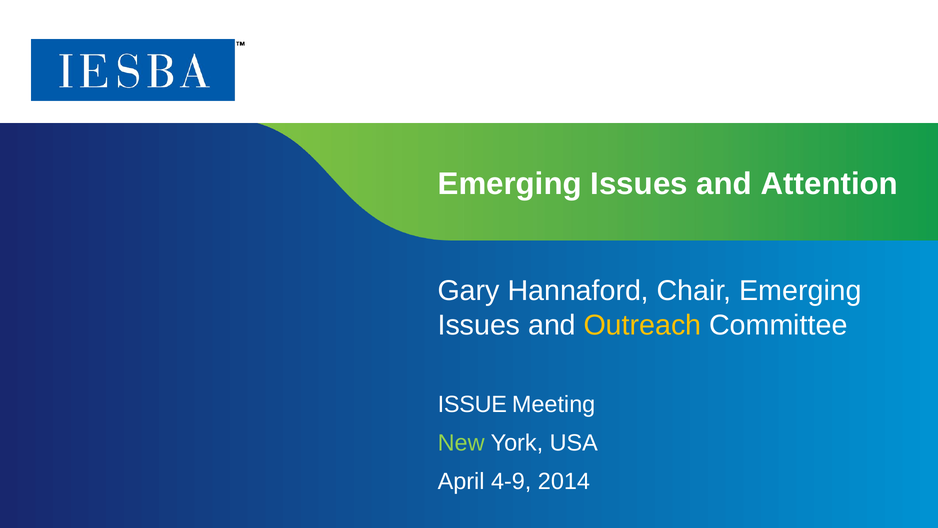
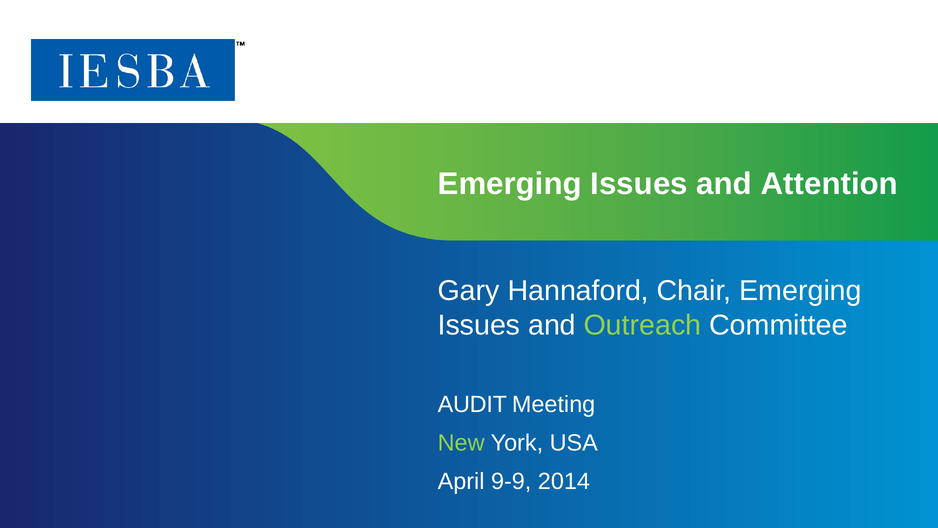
Outreach colour: yellow -> light green
ISSUE: ISSUE -> AUDIT
4-9: 4-9 -> 9-9
